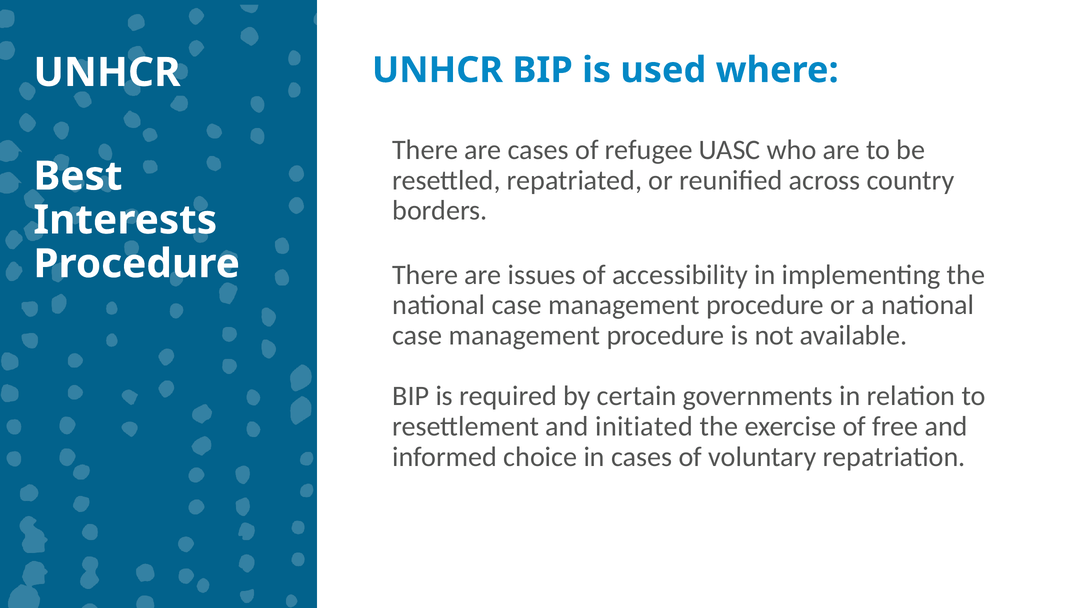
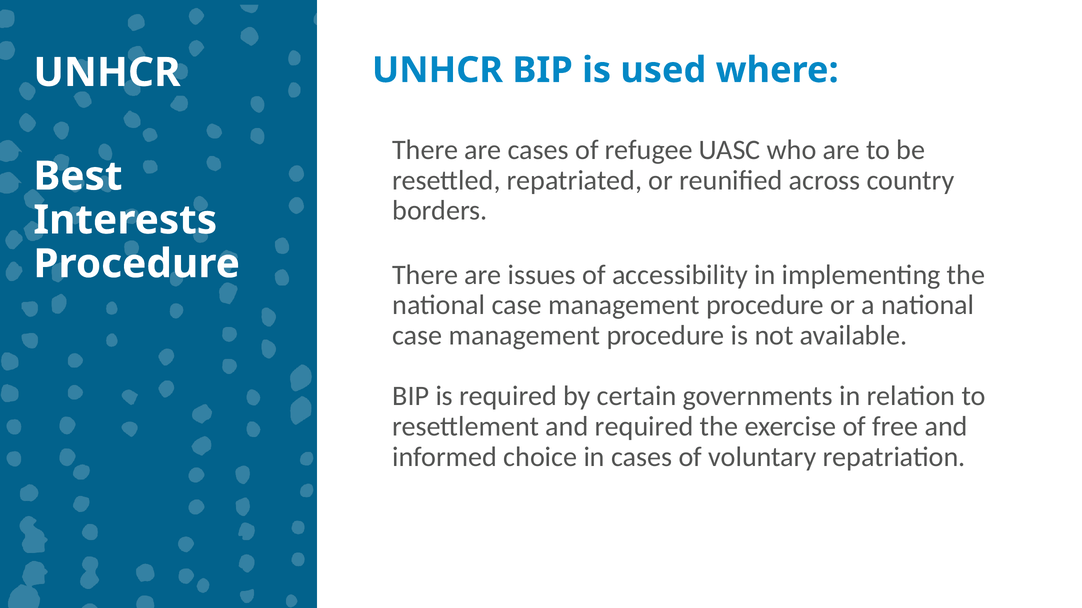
and initiated: initiated -> required
